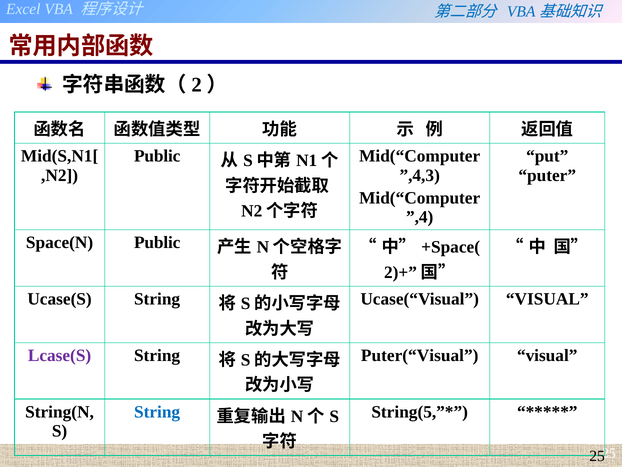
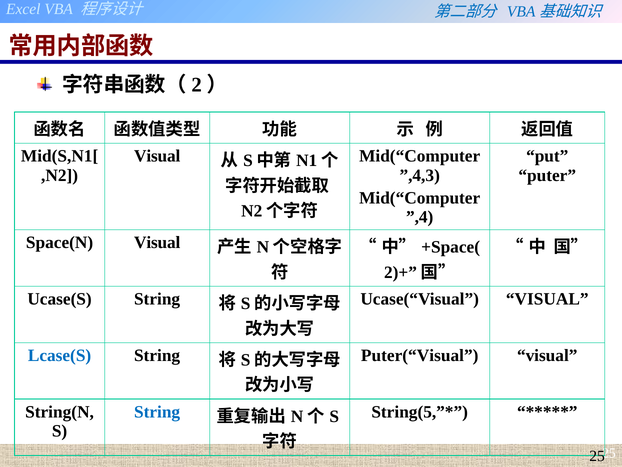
Public at (157, 156): Public -> Visual
Space(N Public: Public -> Visual
Lcase(S colour: purple -> blue
